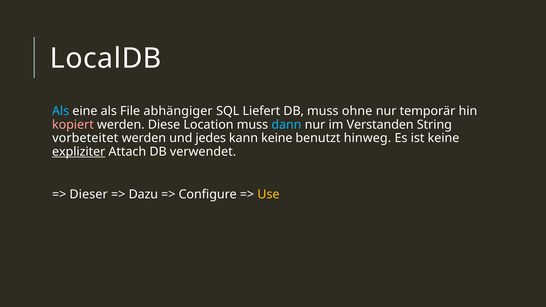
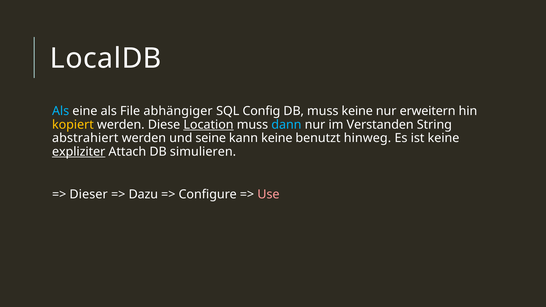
Liefert: Liefert -> Config
muss ohne: ohne -> keine
temporär: temporär -> erweitern
kopiert colour: pink -> yellow
Location underline: none -> present
vorbeteitet: vorbeteitet -> abstrahiert
jedes: jedes -> seine
verwendet: verwendet -> simulieren
Use colour: yellow -> pink
